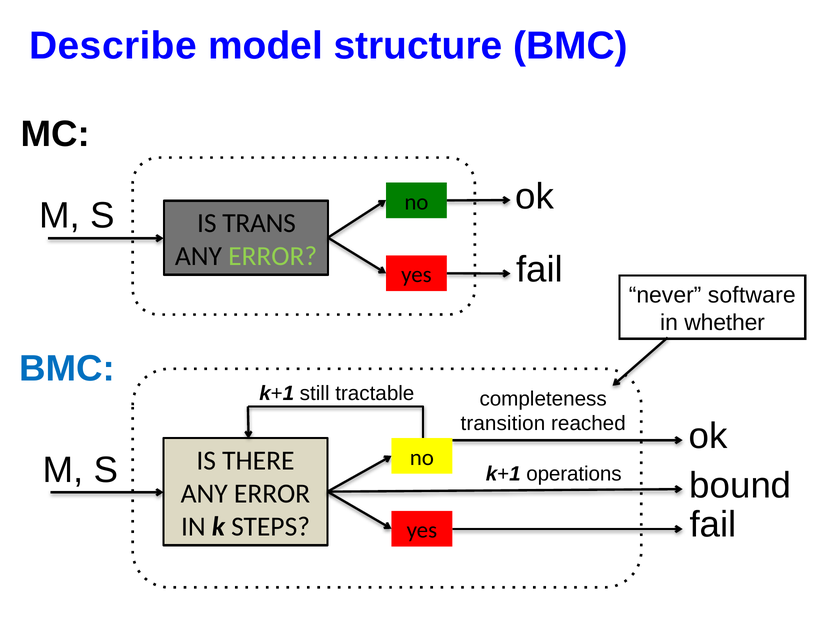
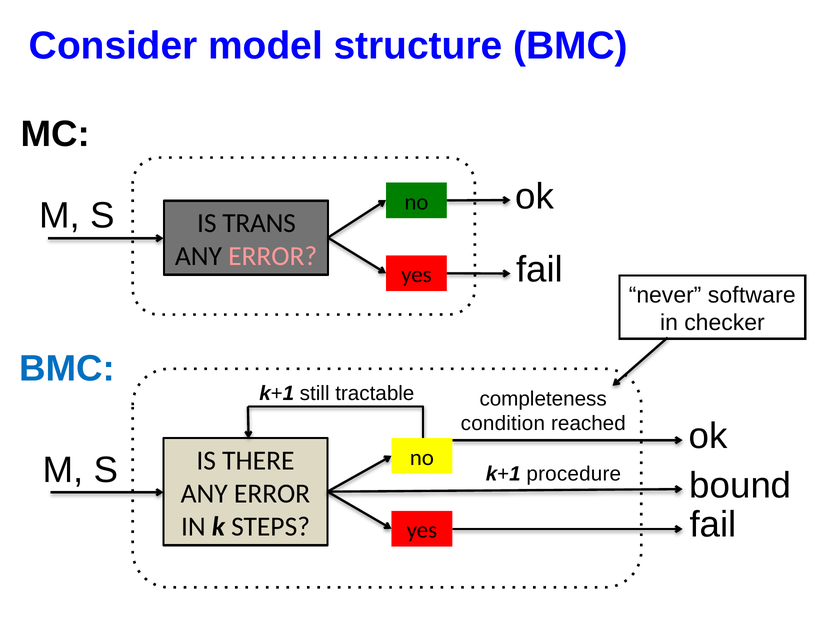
Describe: Describe -> Consider
ERROR at (273, 256) colour: light green -> pink
whether: whether -> checker
transition: transition -> condition
operations: operations -> procedure
